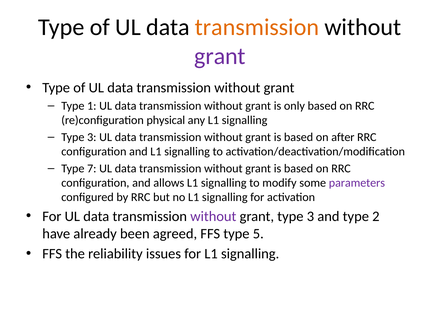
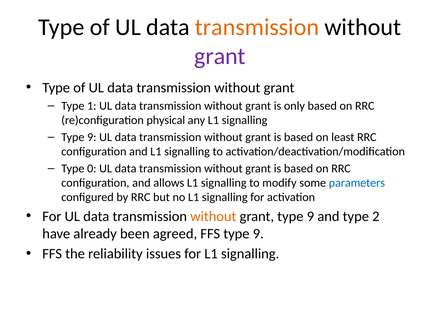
3 at (92, 137): 3 -> 9
after: after -> least
7: 7 -> 0
parameters colour: purple -> blue
without at (213, 217) colour: purple -> orange
grant type 3: 3 -> 9
FFS type 5: 5 -> 9
